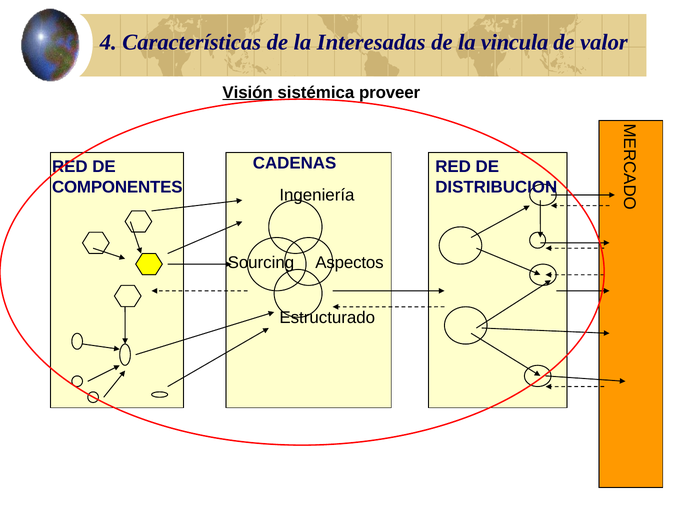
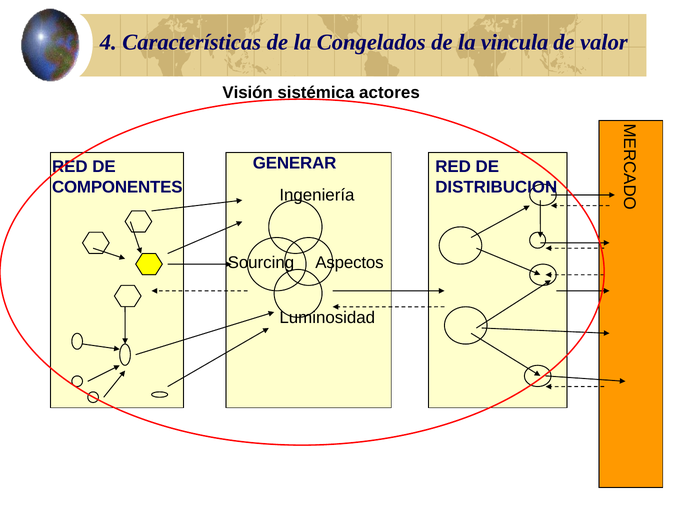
Interesadas: Interesadas -> Congelados
Visión underline: present -> none
proveer: proveer -> actores
CADENAS: CADENAS -> GENERAR
Estructurado: Estructurado -> Luminosidad
